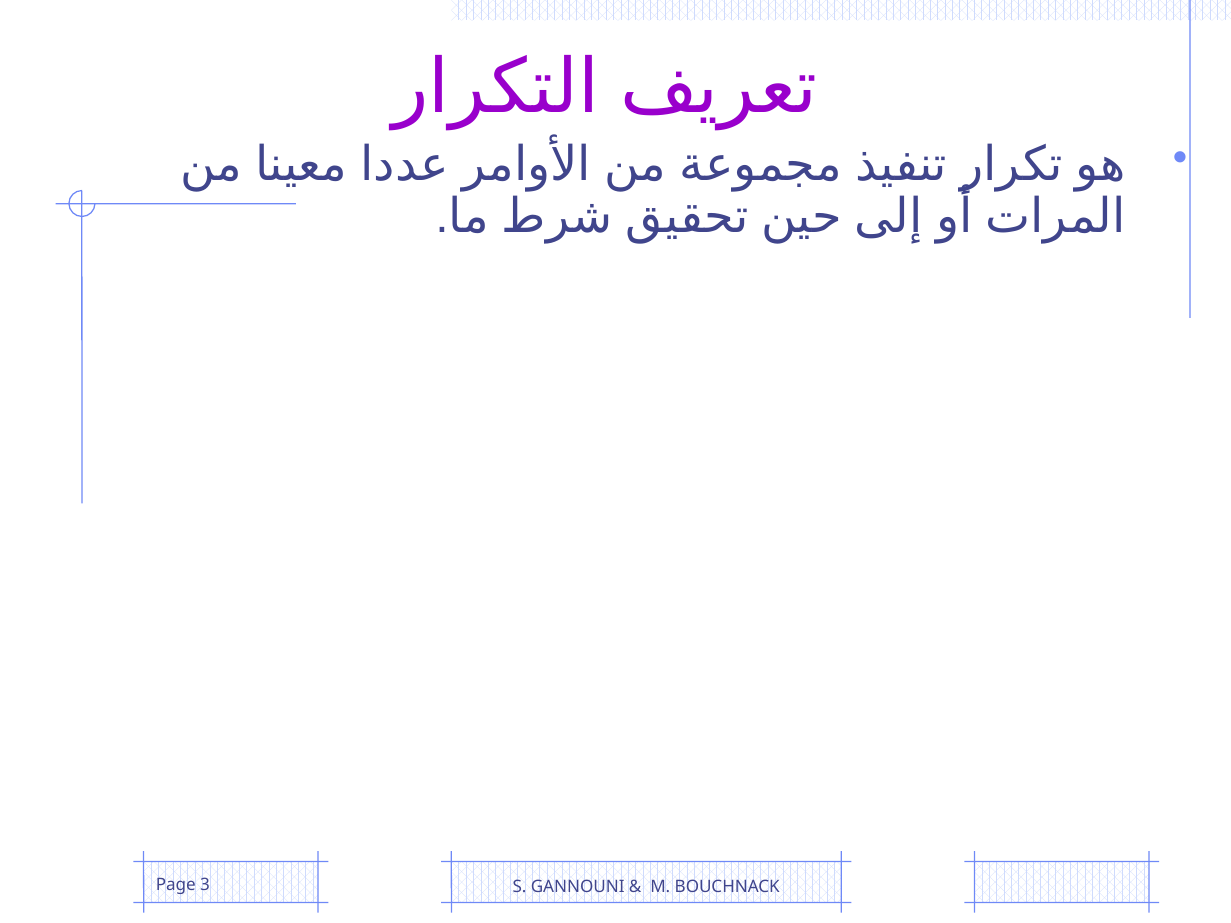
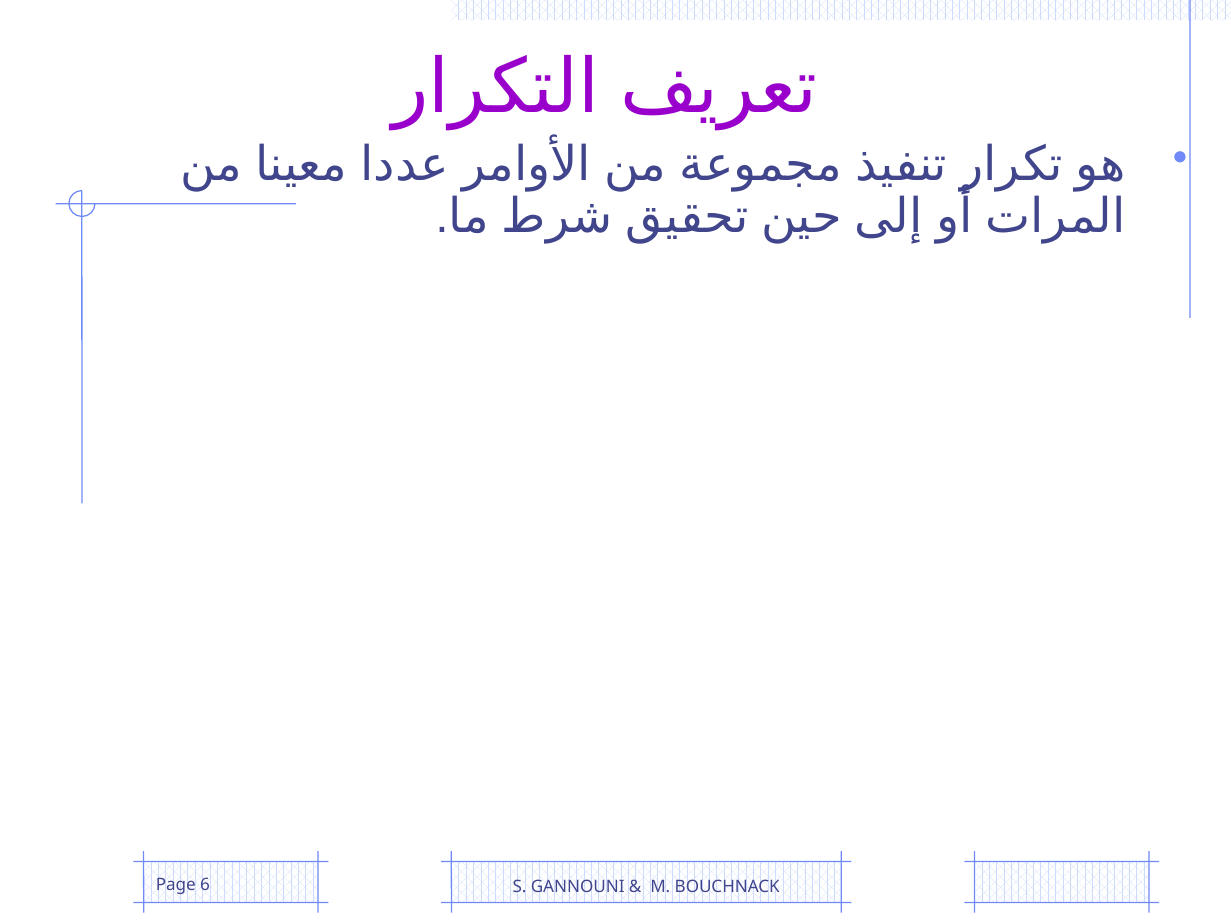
3: 3 -> 6
